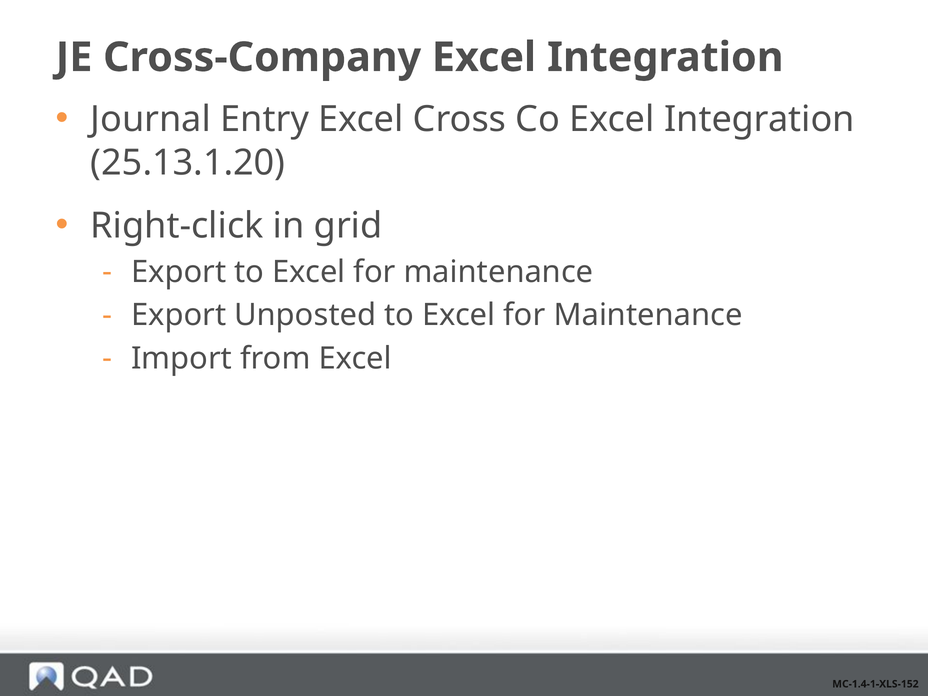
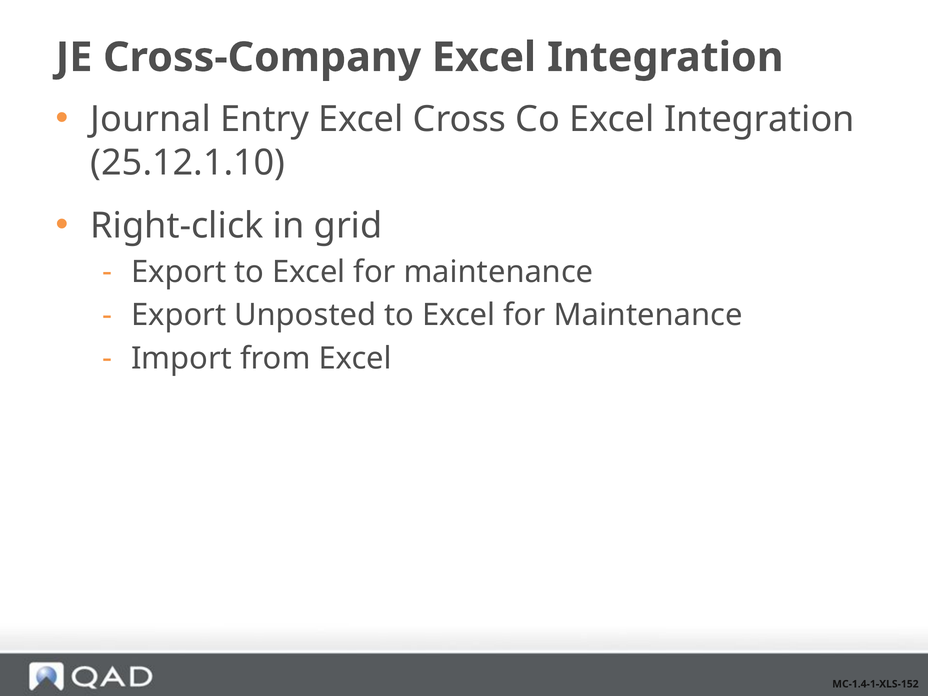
25.13.1.20: 25.13.1.20 -> 25.12.1.10
